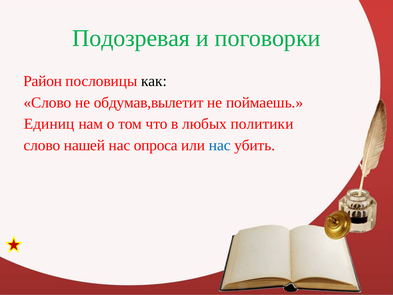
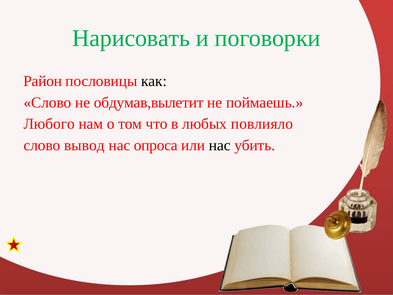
Подозревая: Подозревая -> Нарисовать
Единиц: Единиц -> Любого
политики: политики -> повлияло
нашей: нашей -> вывод
нас at (220, 145) colour: blue -> black
